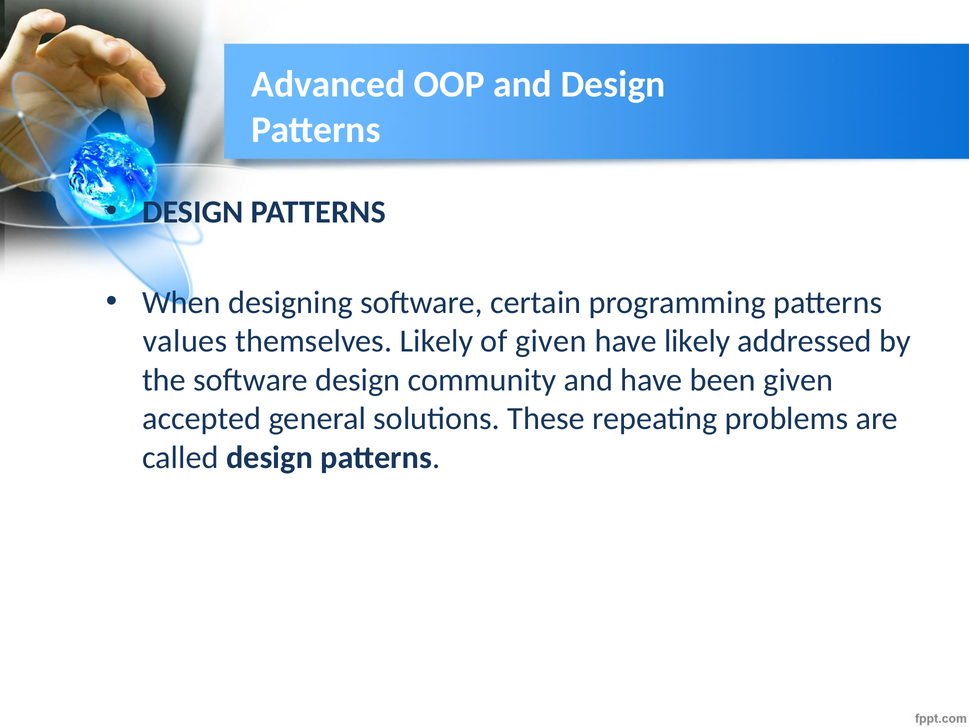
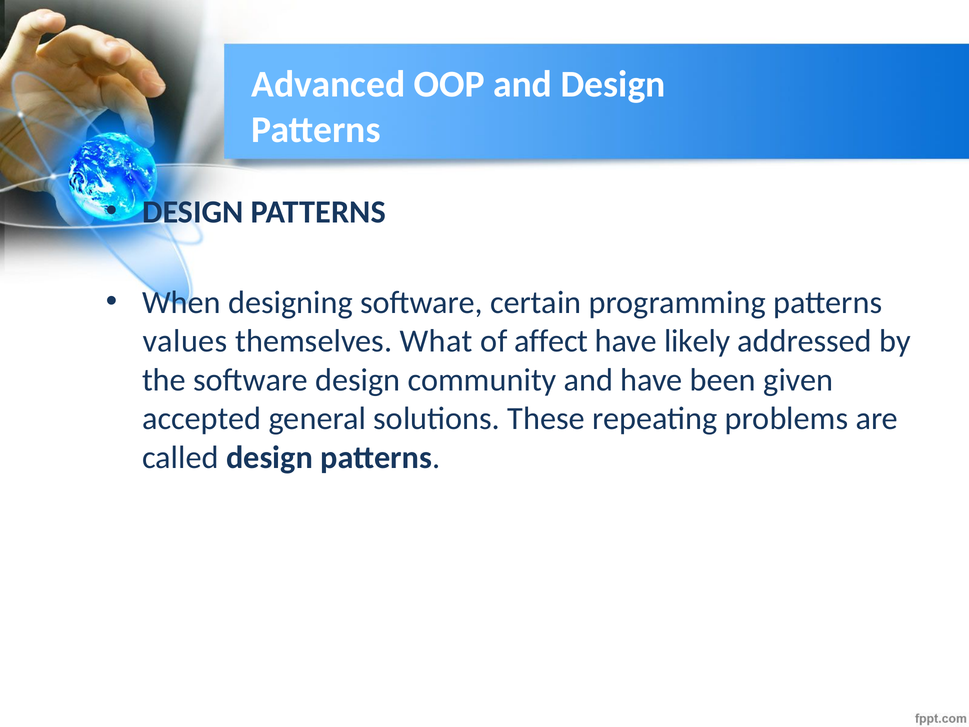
themselves Likely: Likely -> What
of given: given -> affect
